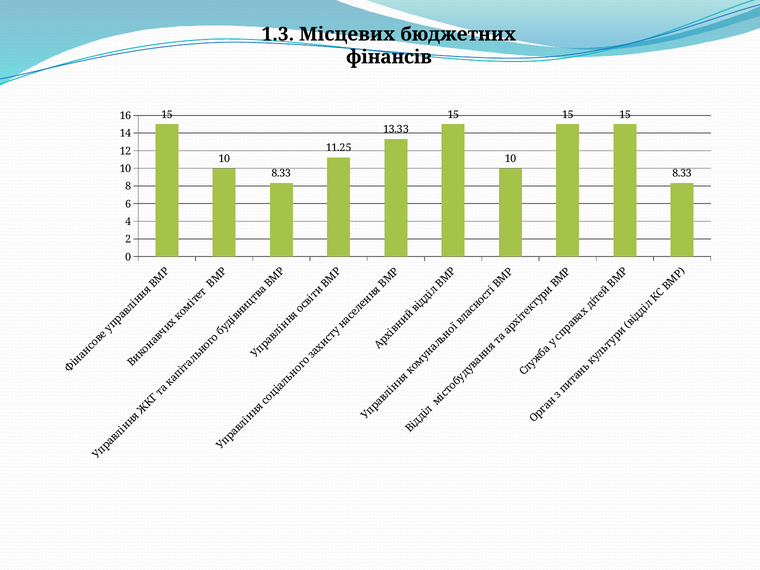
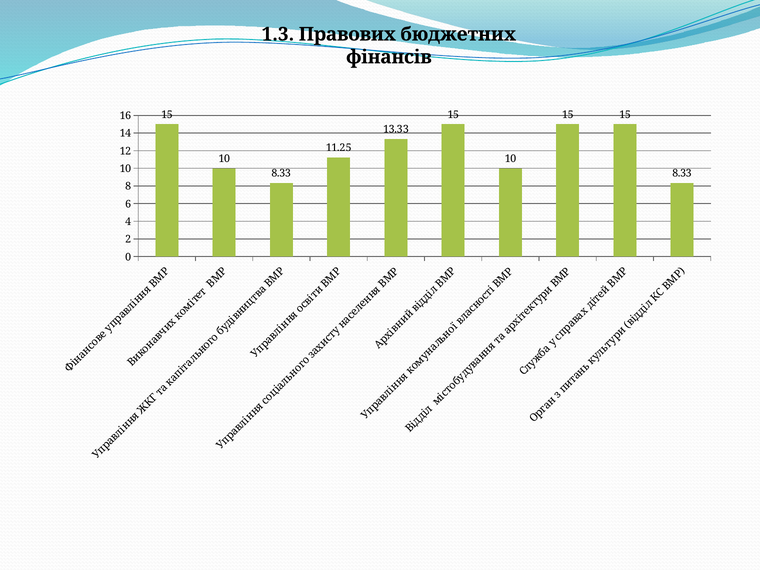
Місцевих: Місцевих -> Правових
